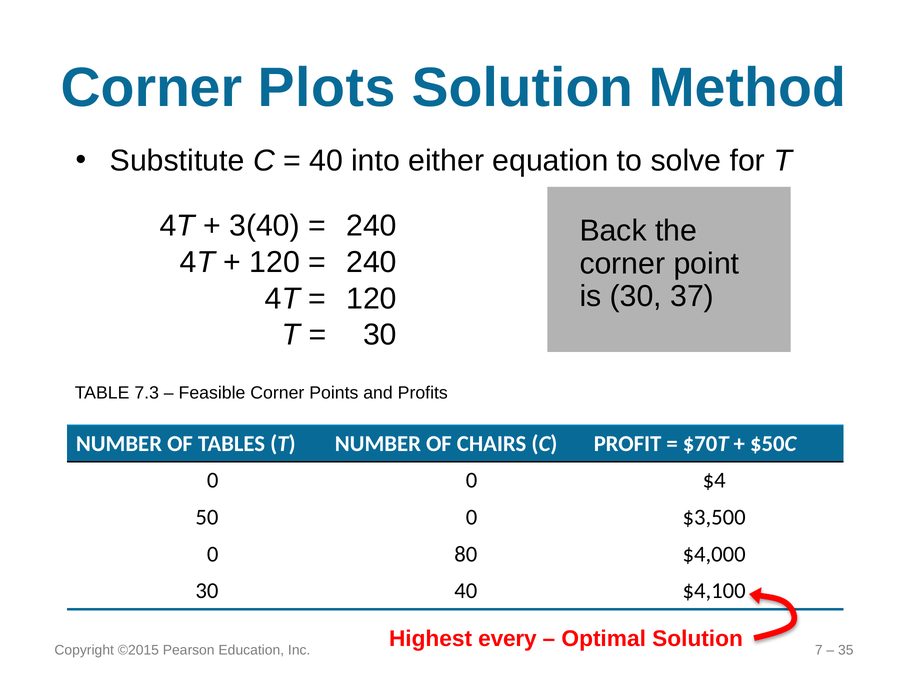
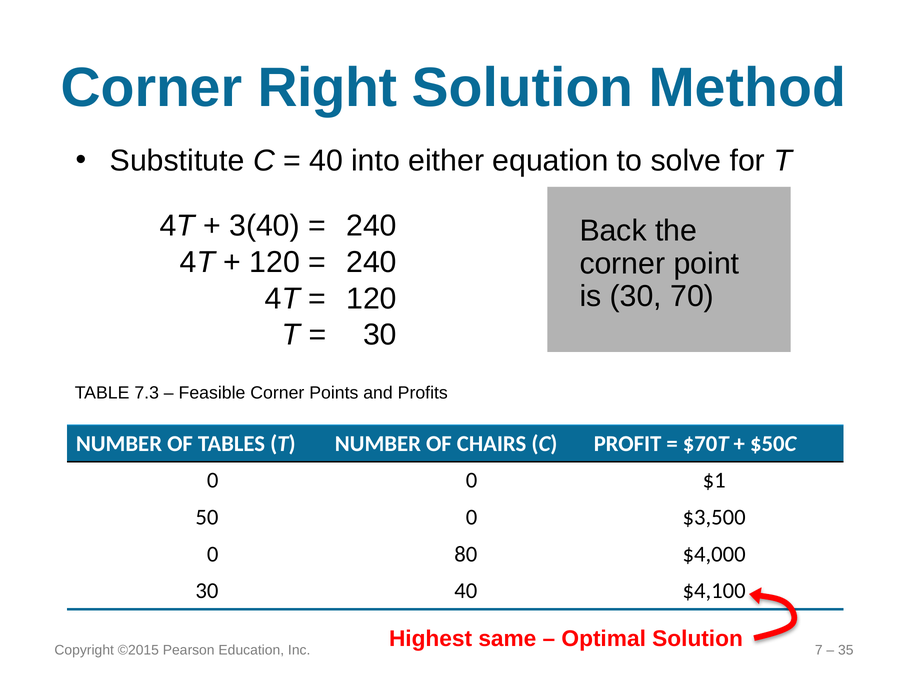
Plots: Plots -> Right
37: 37 -> 70
$4: $4 -> $1
every: every -> same
